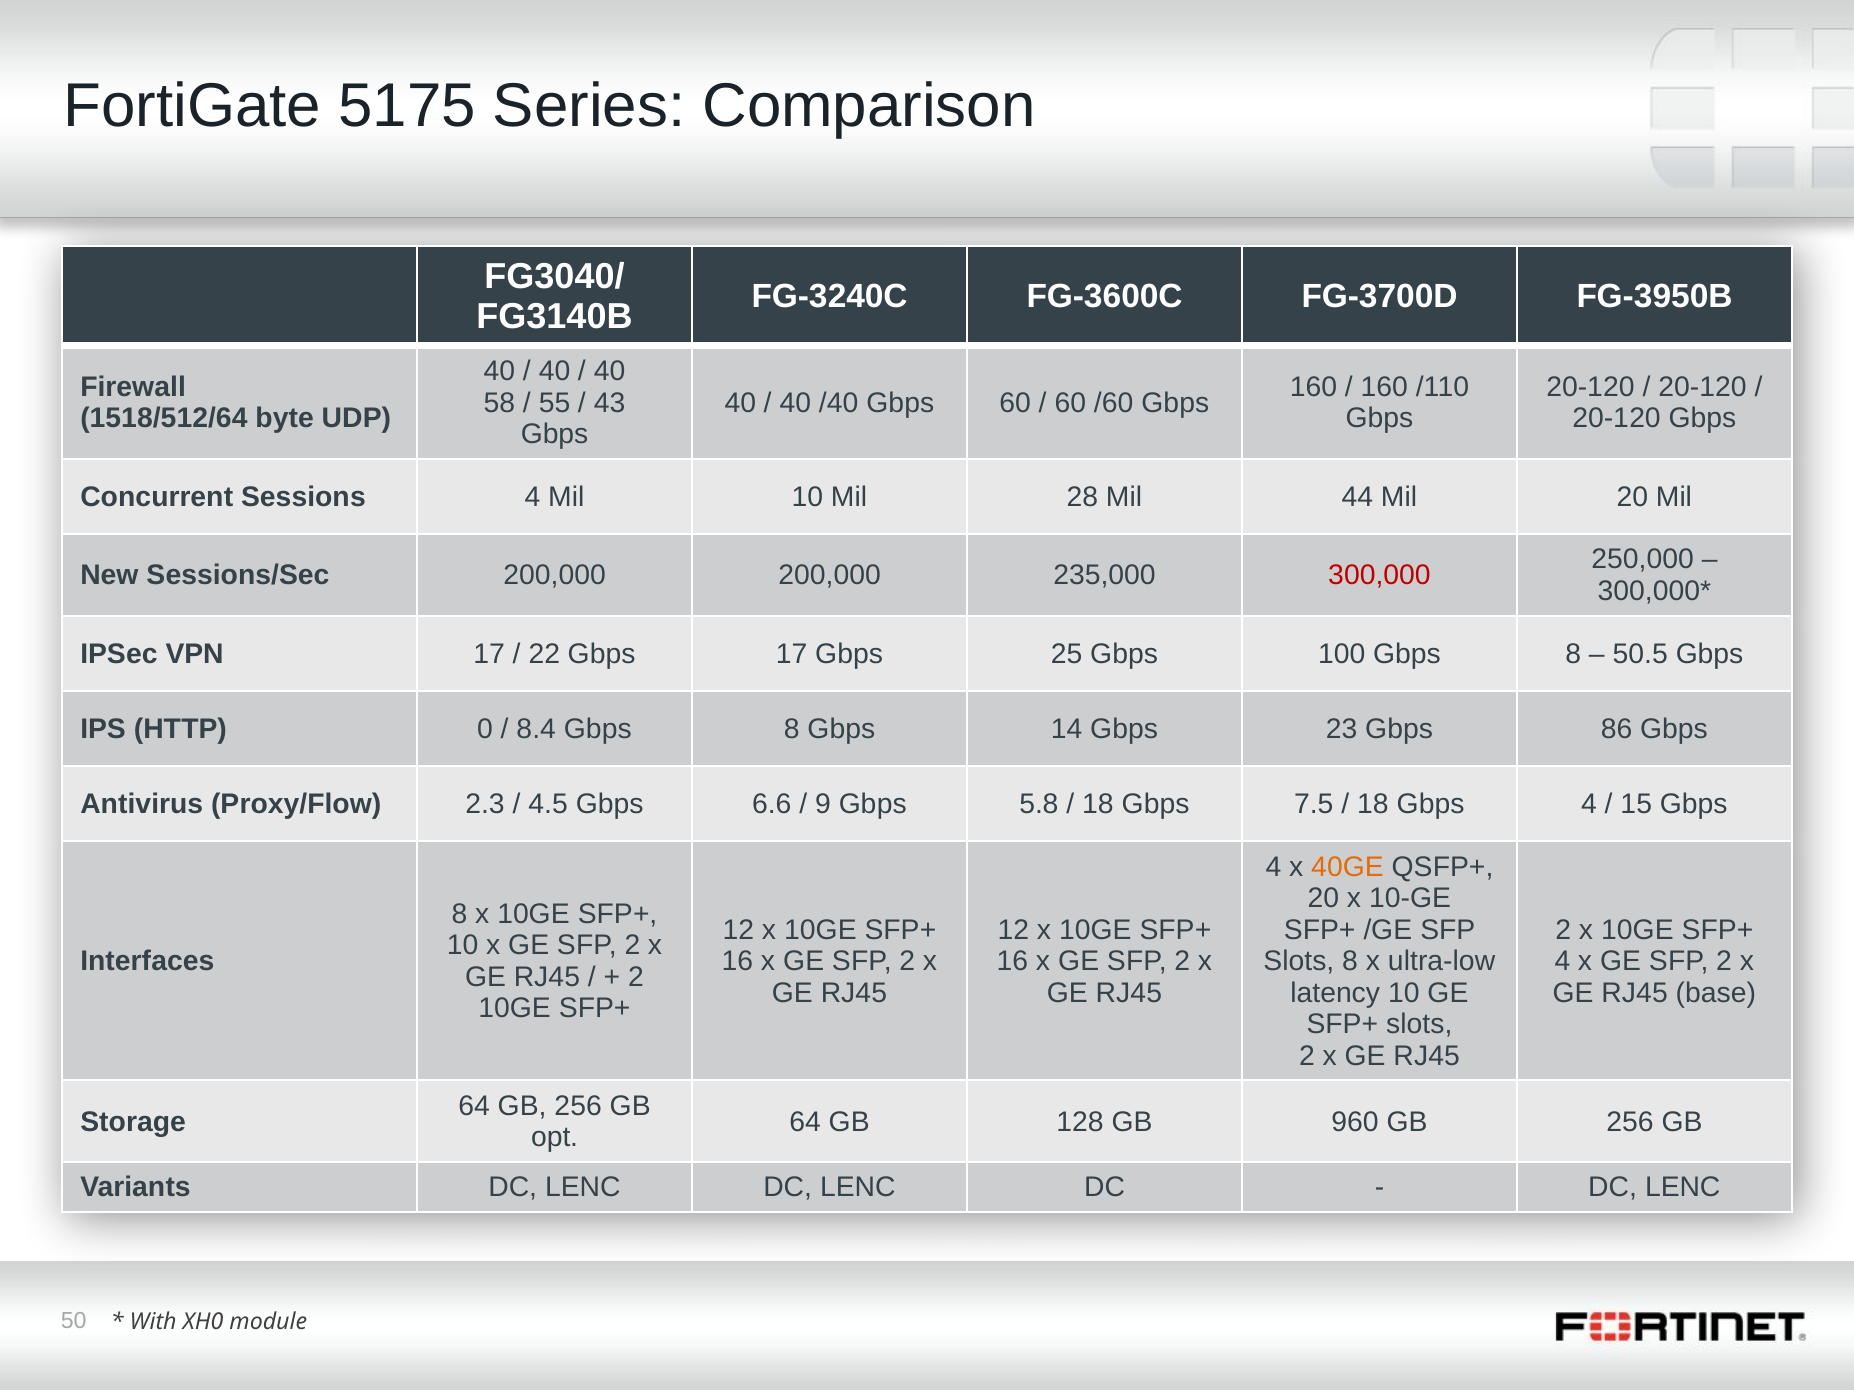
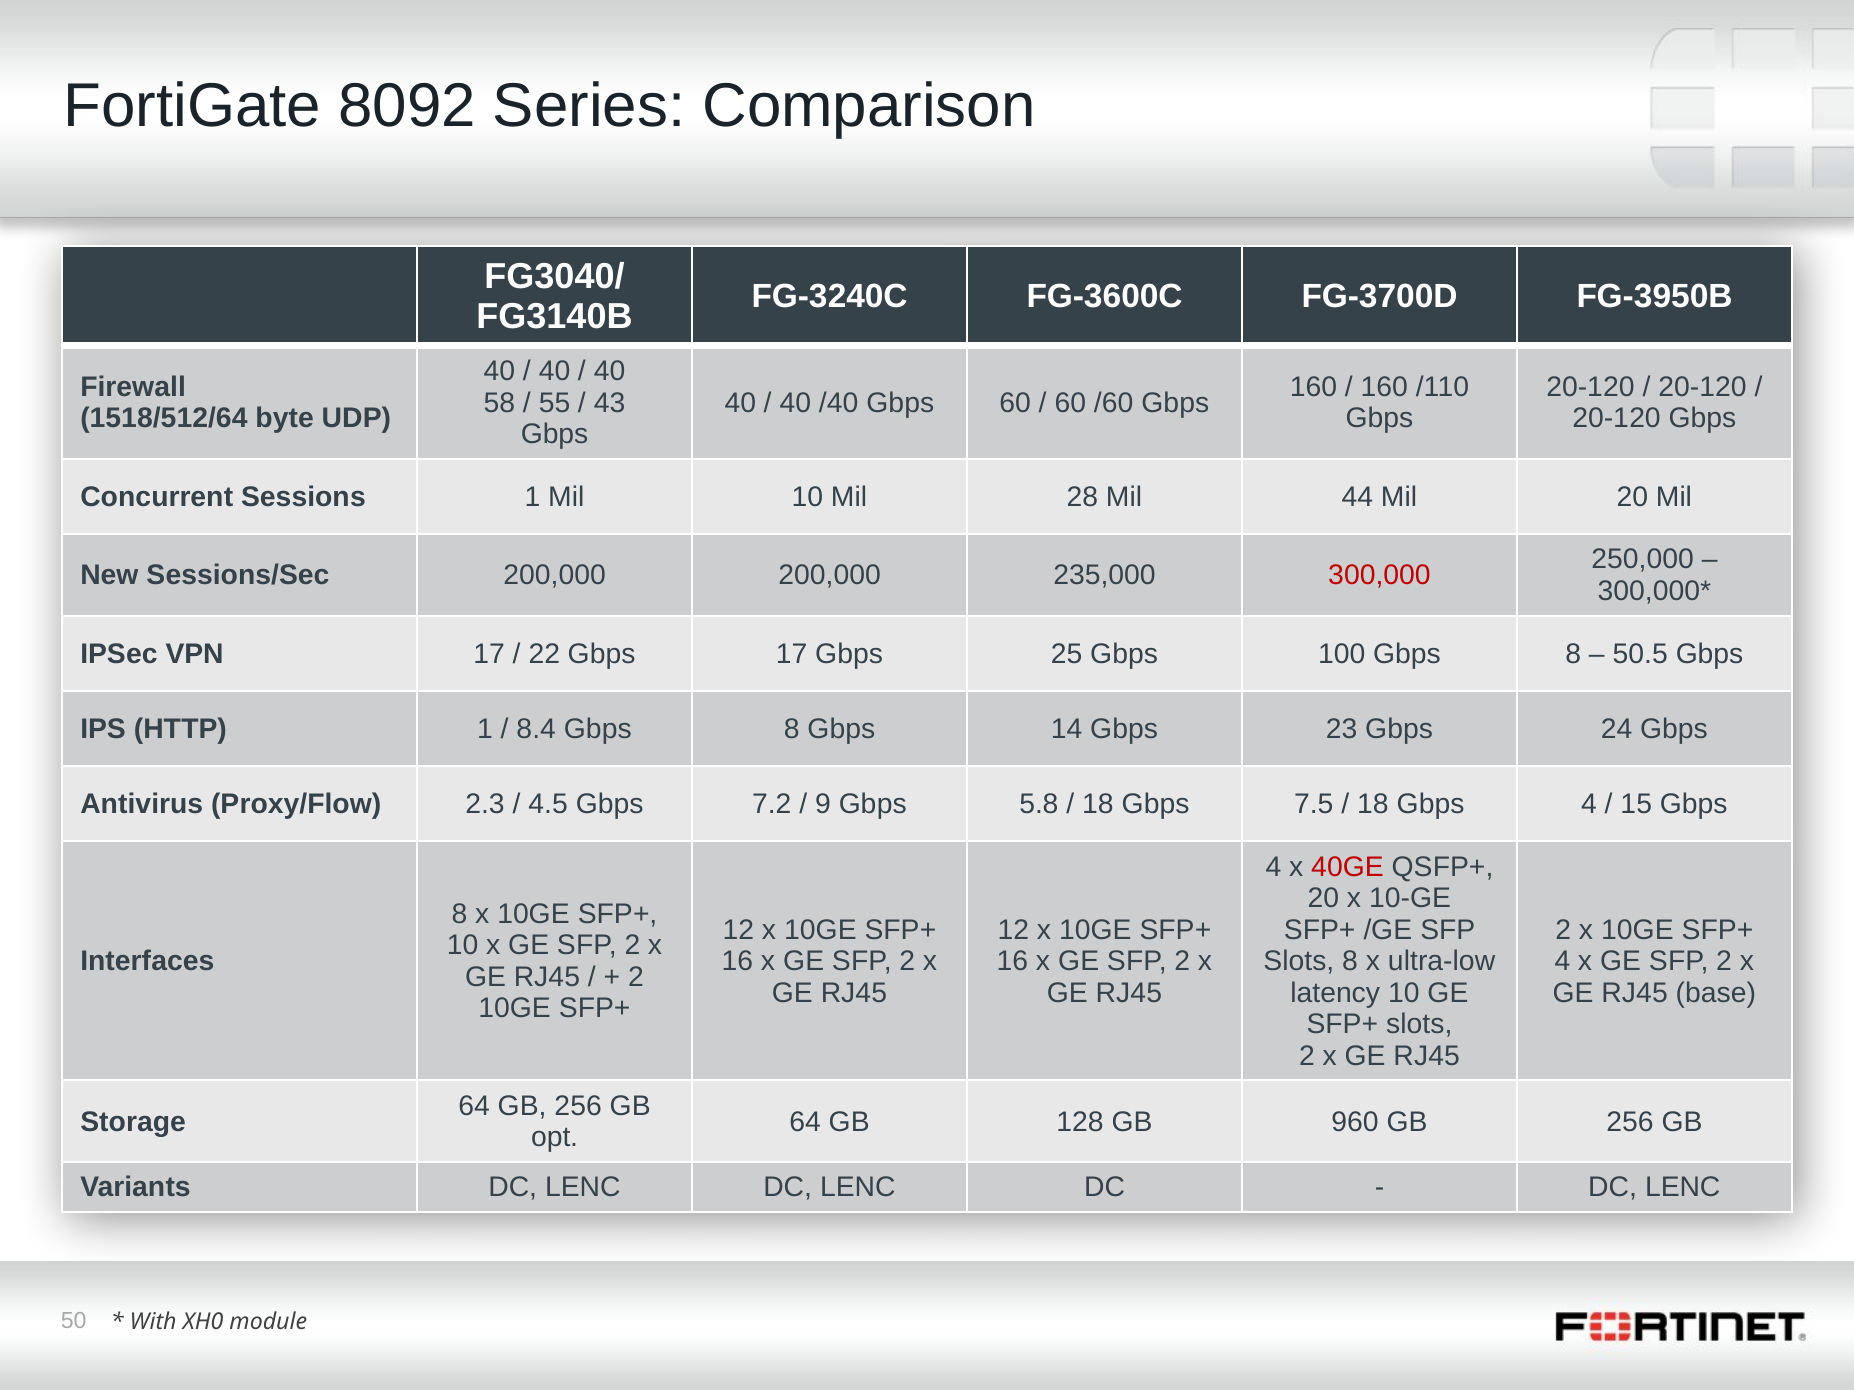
5175: 5175 -> 8092
Sessions 4: 4 -> 1
HTTP 0: 0 -> 1
86: 86 -> 24
6.6: 6.6 -> 7.2
40GE colour: orange -> red
